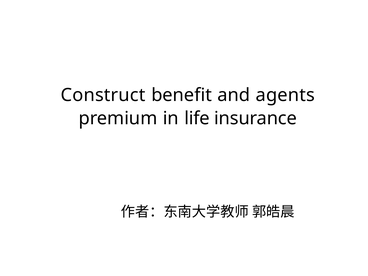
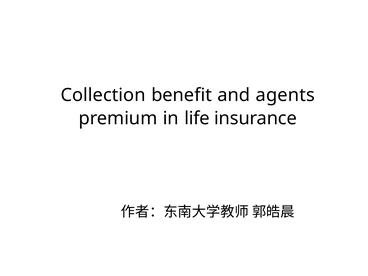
Construct: Construct -> Collection
